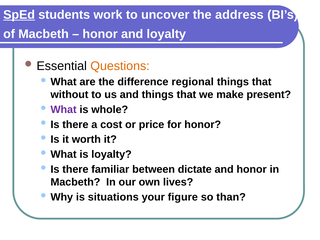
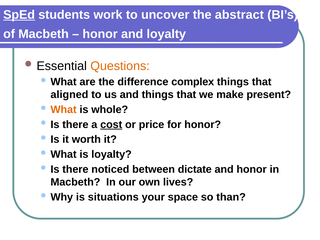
address: address -> abstract
regional: regional -> complex
without: without -> aligned
What at (64, 110) colour: purple -> orange
cost underline: none -> present
familiar: familiar -> noticed
figure: figure -> space
